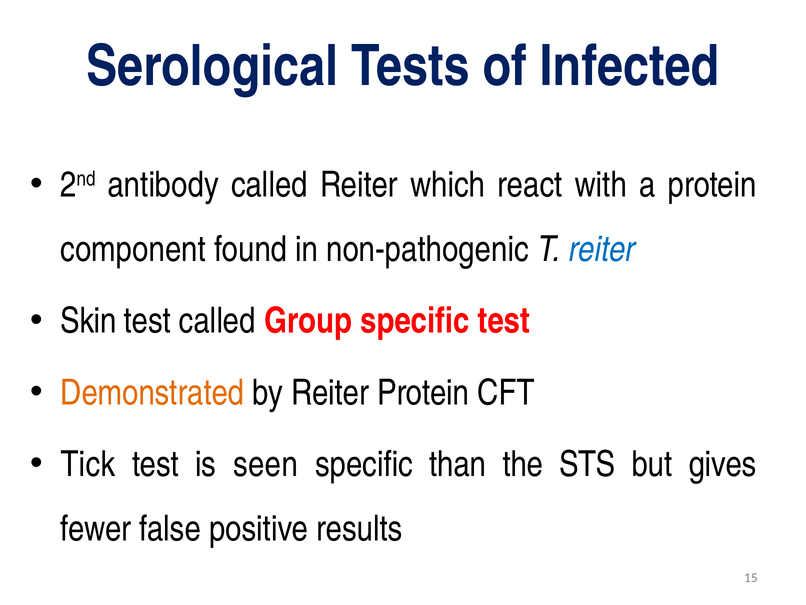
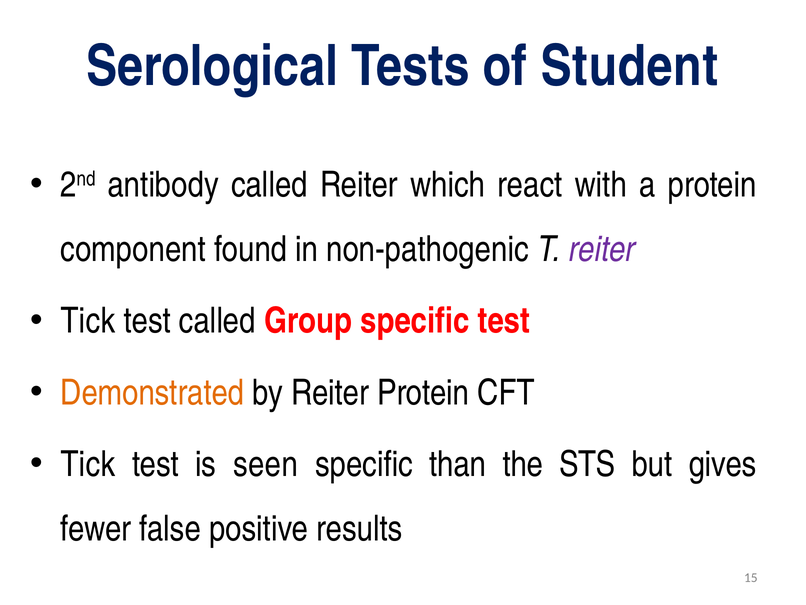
Infected: Infected -> Student
reiter at (602, 249) colour: blue -> purple
Skin at (88, 321): Skin -> Tick
